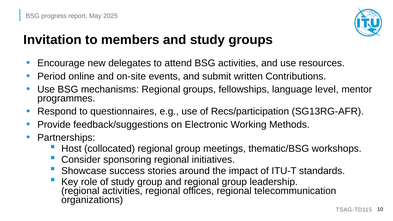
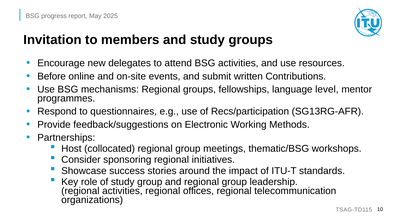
Period: Period -> Before
